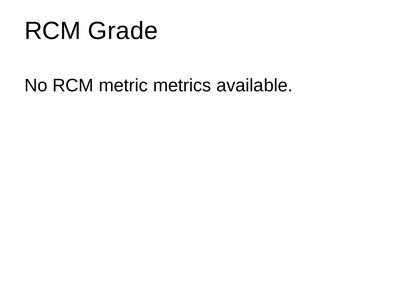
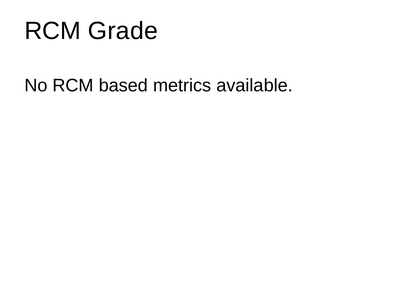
metric: metric -> based
